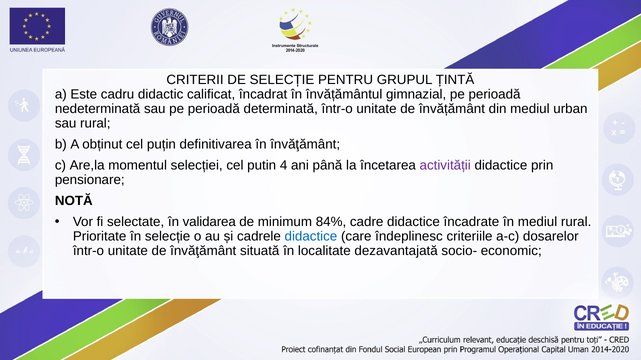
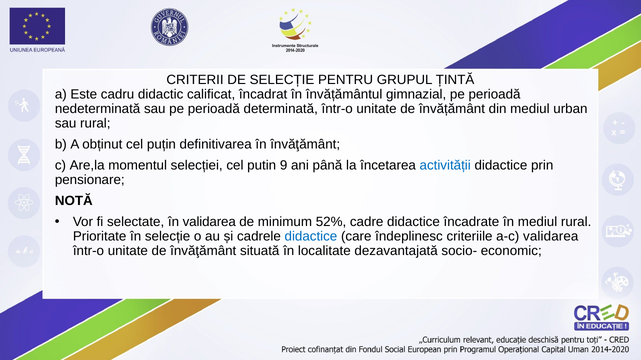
4: 4 -> 9
activității colour: purple -> blue
84%: 84% -> 52%
a-c dosarelor: dosarelor -> validarea
